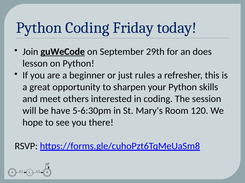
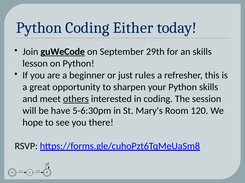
Friday: Friday -> Either
an does: does -> skills
others underline: none -> present
